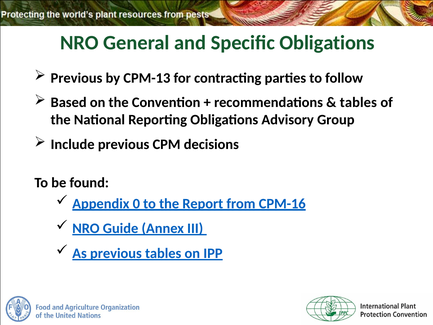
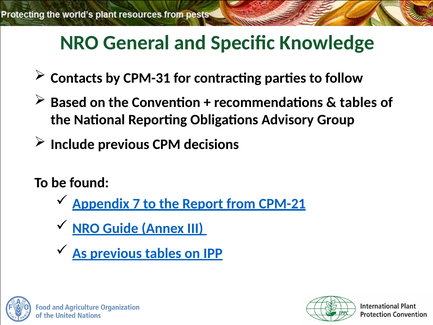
Specific Obligations: Obligations -> Knowledge
Previous at (77, 78): Previous -> Contacts
CPM-13: CPM-13 -> CPM-31
0: 0 -> 7
CPM-16: CPM-16 -> CPM-21
